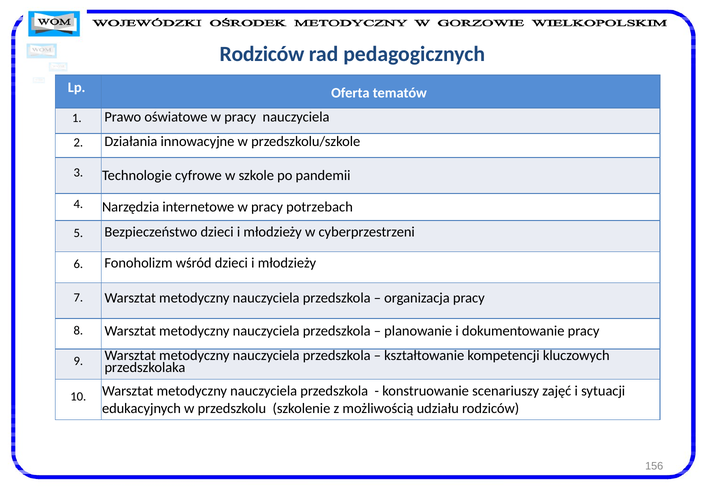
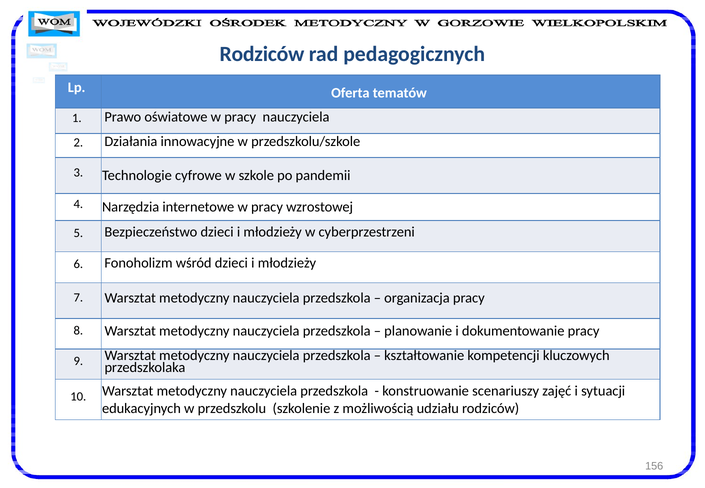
potrzebach: potrzebach -> wzrostowej
